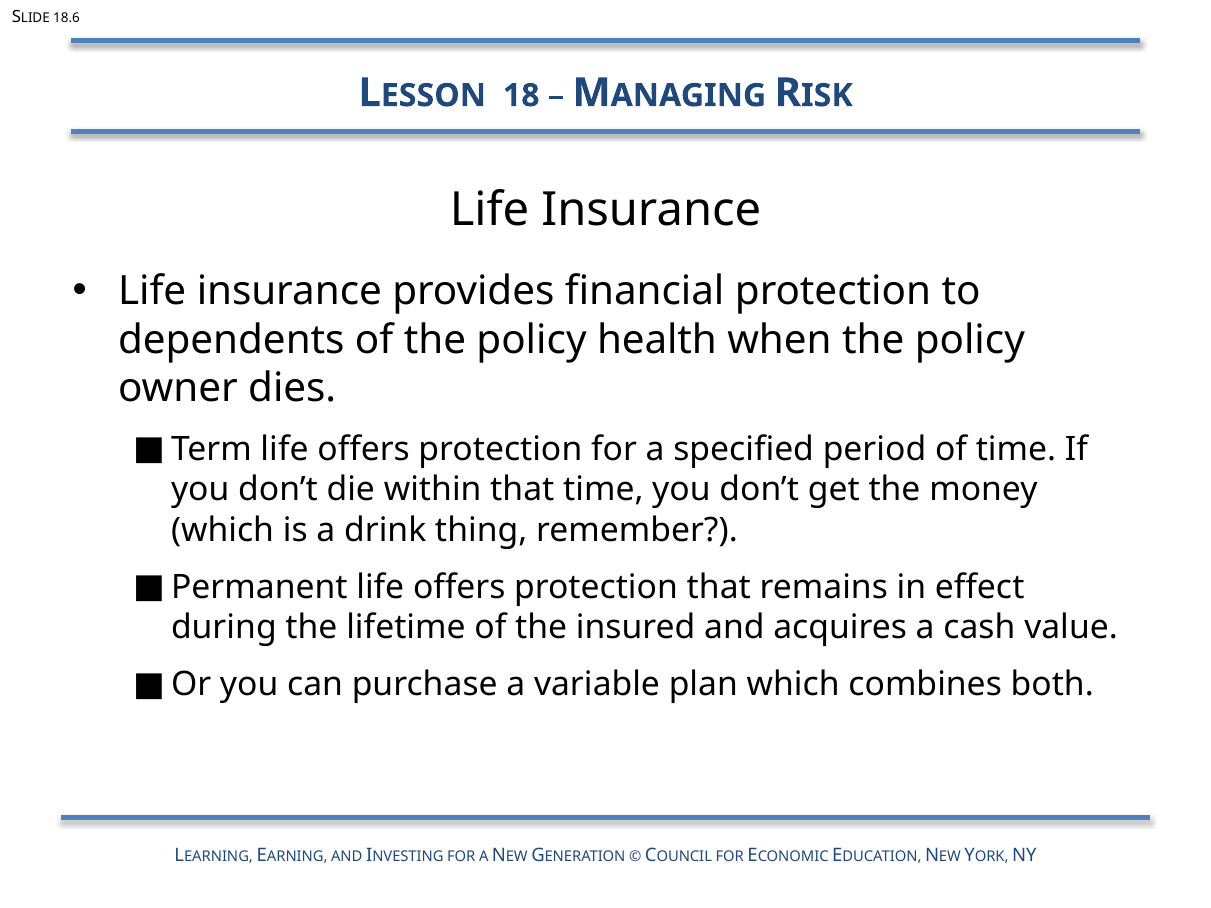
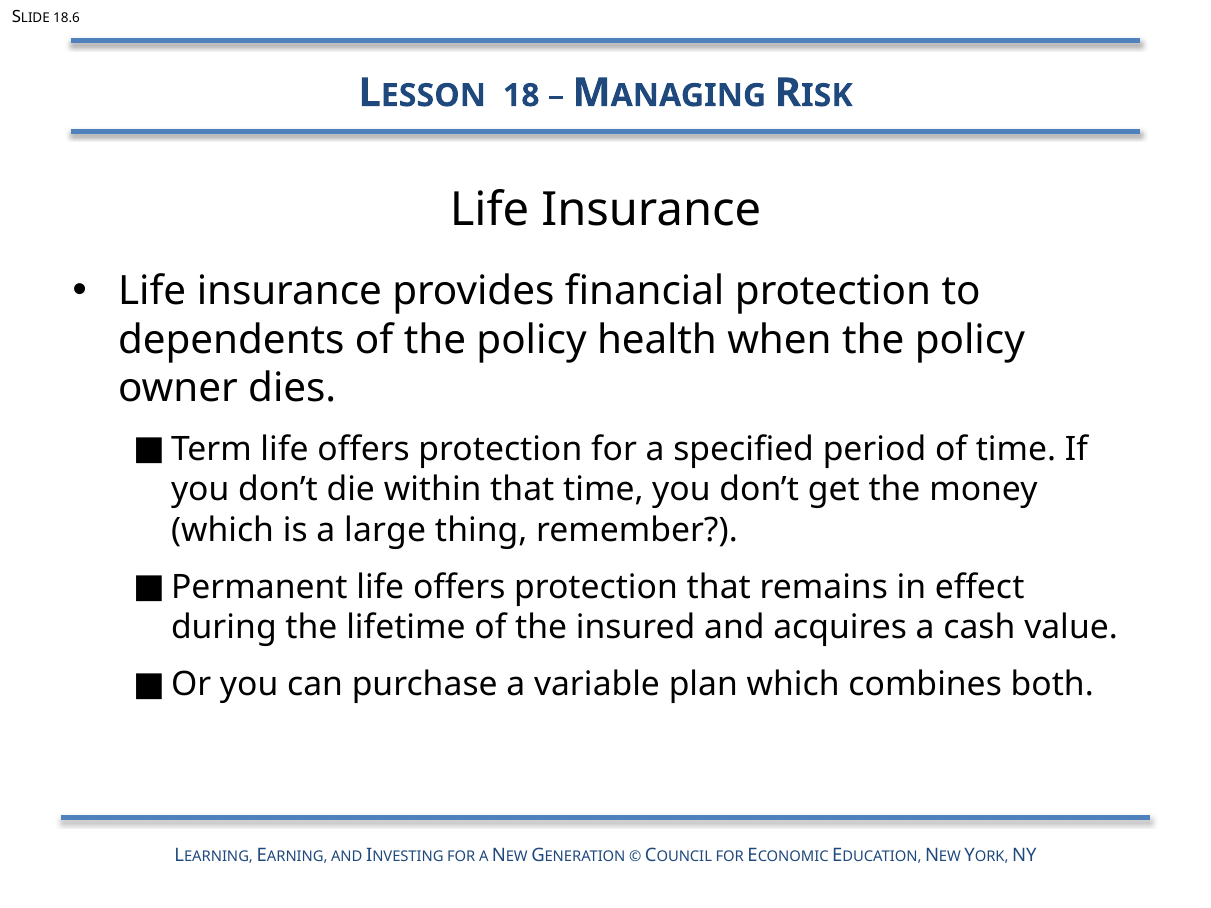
drink: drink -> large
